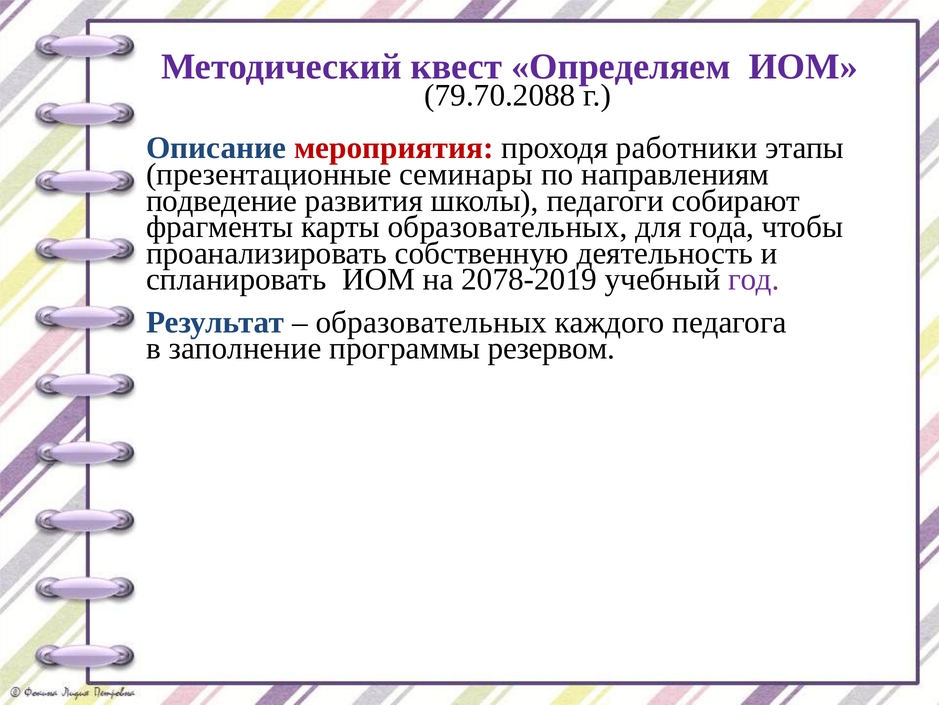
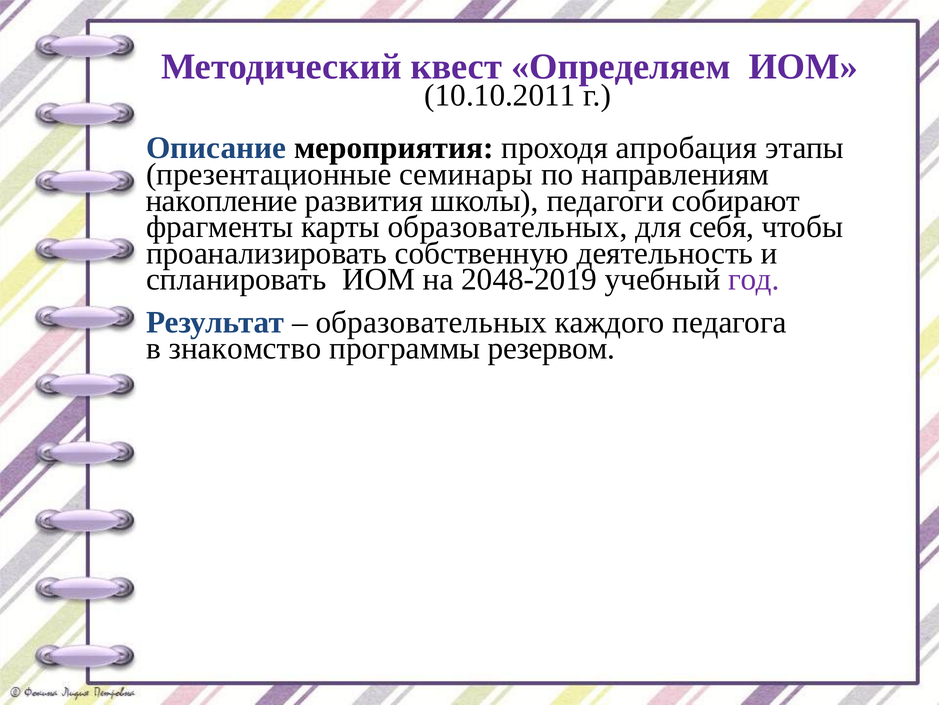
79.70.2088: 79.70.2088 -> 10.10.2011
мероприятия colour: red -> black
работники: работники -> апробация
подведение: подведение -> накопление
года: года -> себя
2078-2019: 2078-2019 -> 2048-2019
заполнение: заполнение -> знакомство
